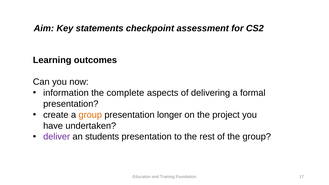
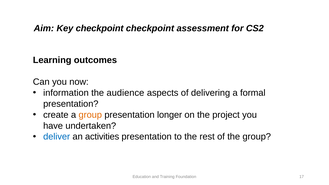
Key statements: statements -> checkpoint
complete: complete -> audience
deliver colour: purple -> blue
students: students -> activities
